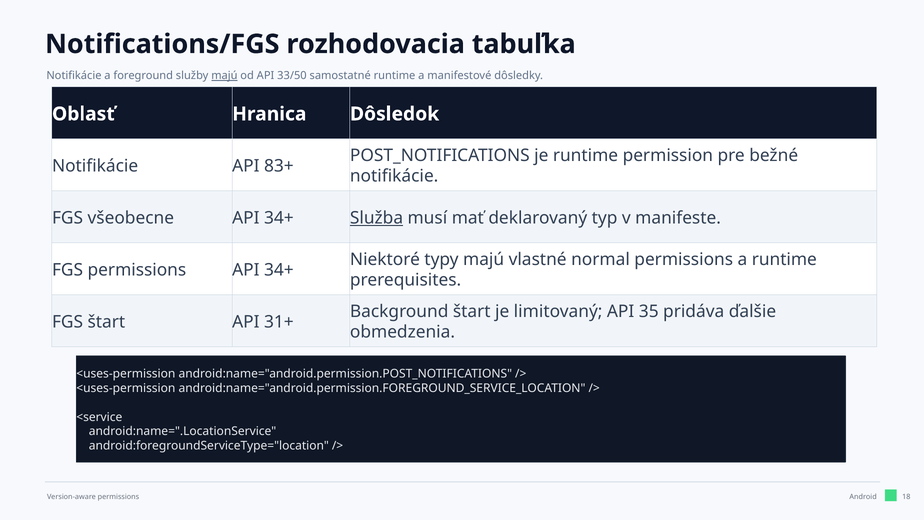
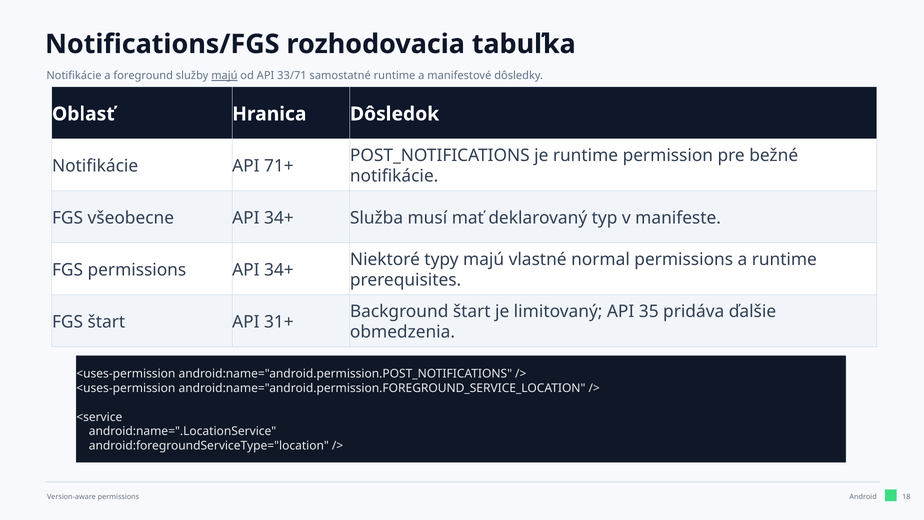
33/50: 33/50 -> 33/71
83+: 83+ -> 71+
Služba underline: present -> none
